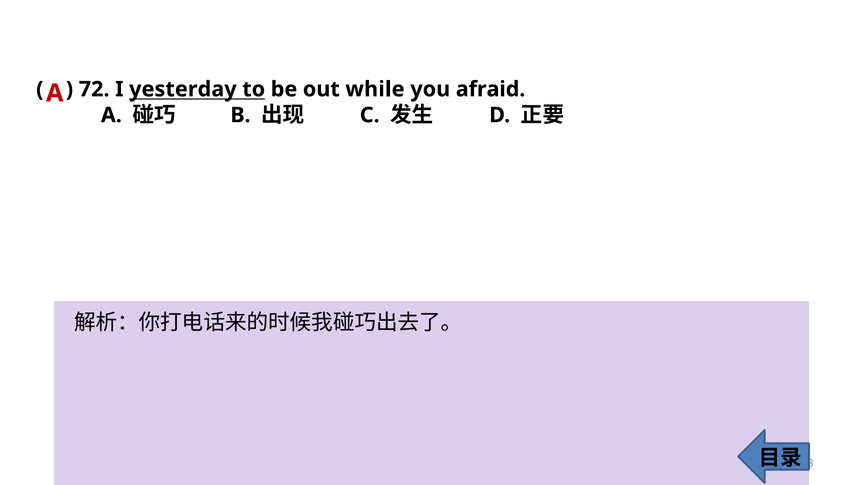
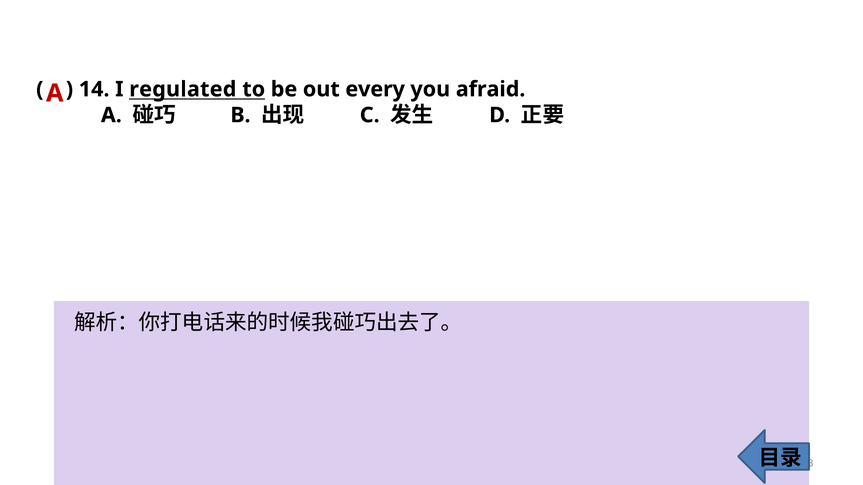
72: 72 -> 14
yesterday: yesterday -> regulated
while: while -> every
